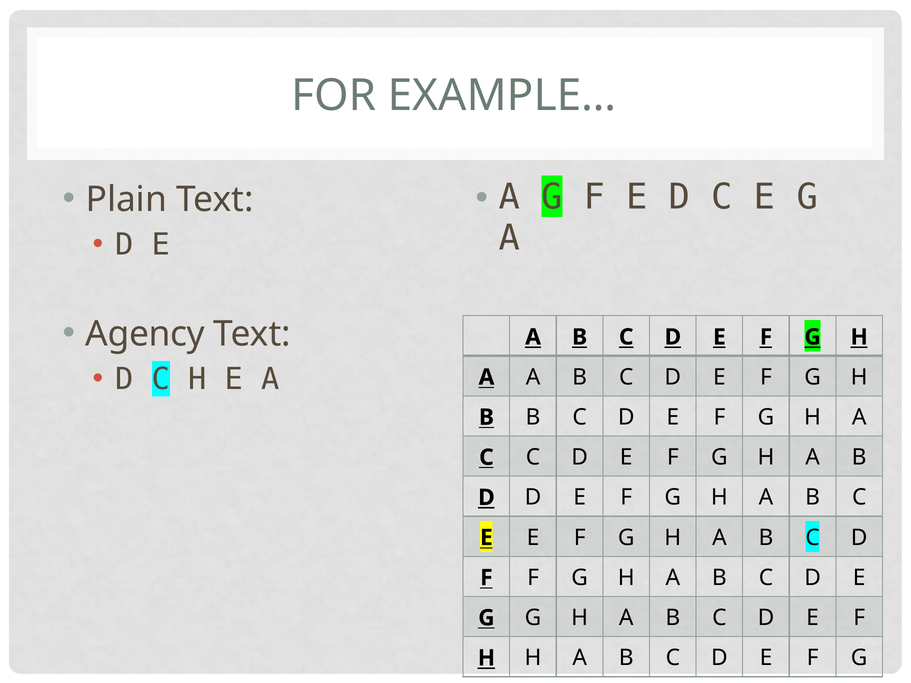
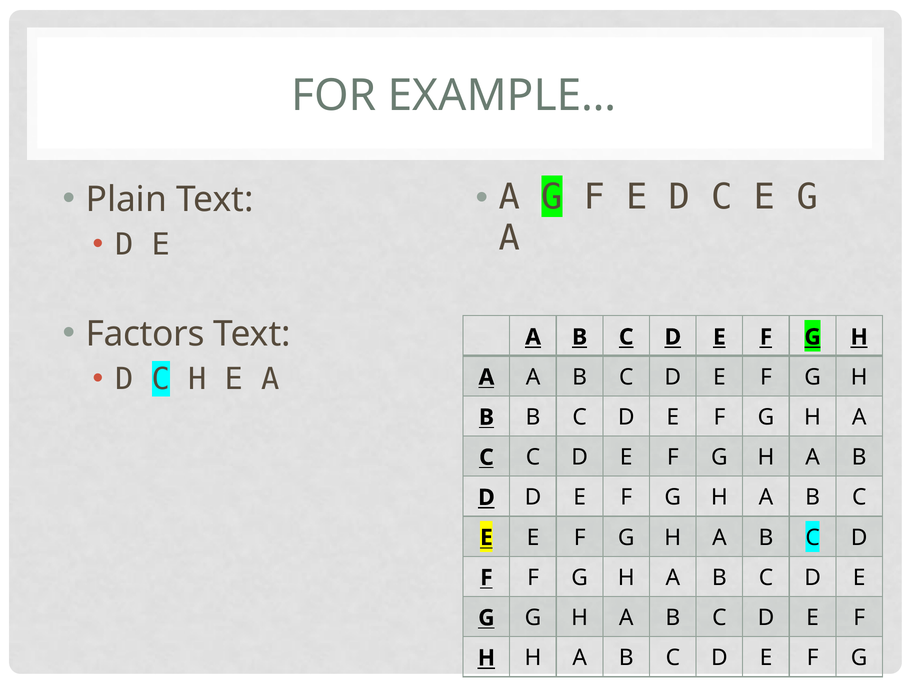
Agency: Agency -> Factors
